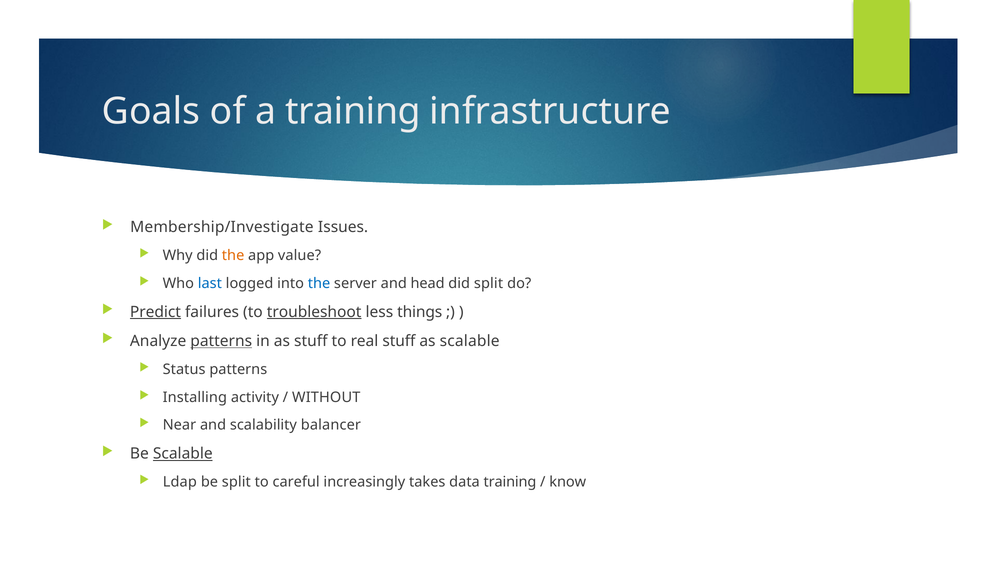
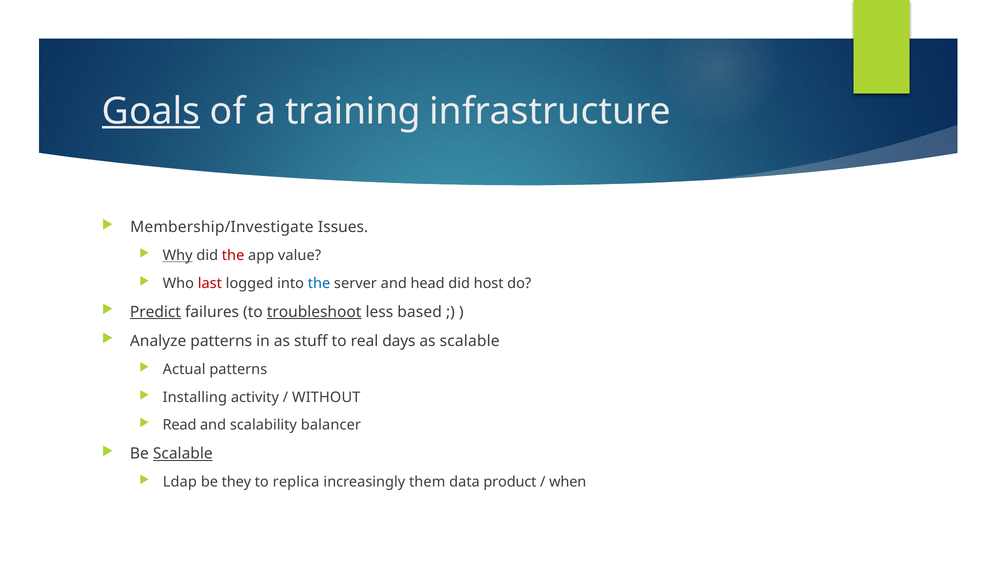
Goals underline: none -> present
Why underline: none -> present
the at (233, 255) colour: orange -> red
last colour: blue -> red
did split: split -> host
things: things -> based
patterns at (221, 341) underline: present -> none
real stuff: stuff -> days
Status: Status -> Actual
Near: Near -> Read
be split: split -> they
careful: careful -> replica
takes: takes -> them
data training: training -> product
know: know -> when
